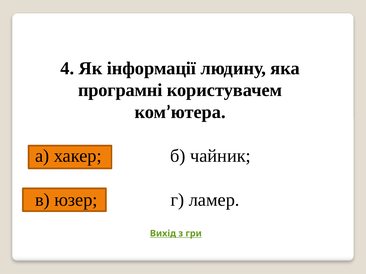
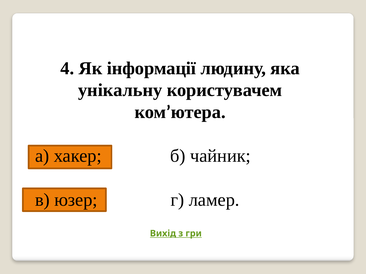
програмні: програмні -> унікальну
